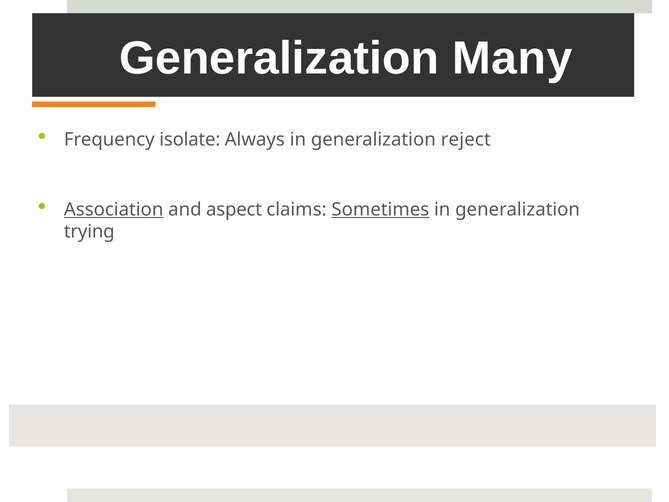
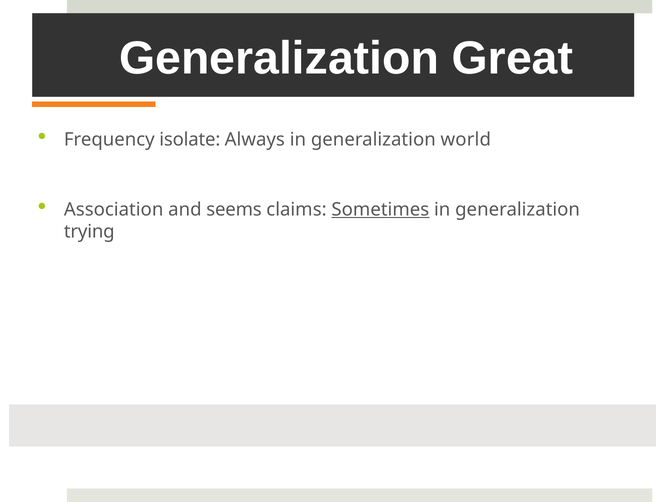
Many: Many -> Great
reject: reject -> world
Association underline: present -> none
aspect: aspect -> seems
